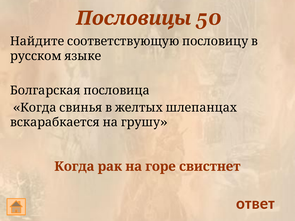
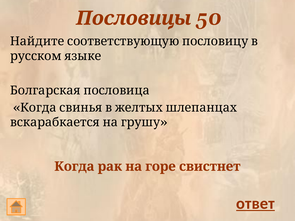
ответ underline: none -> present
